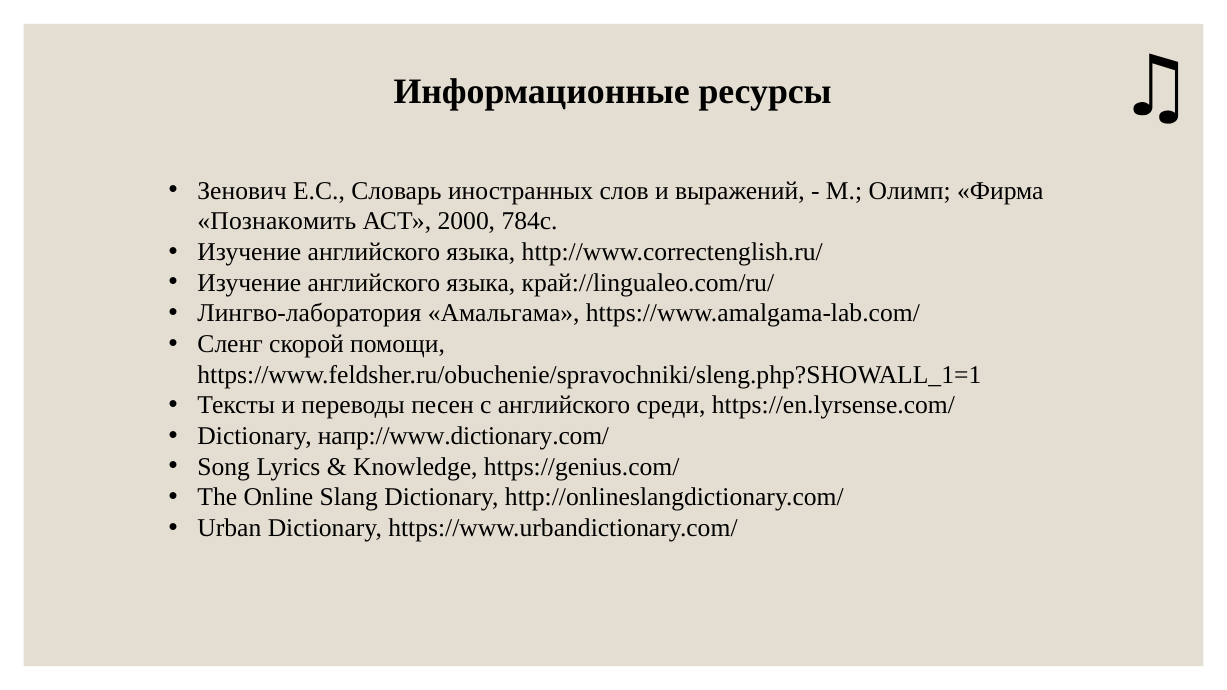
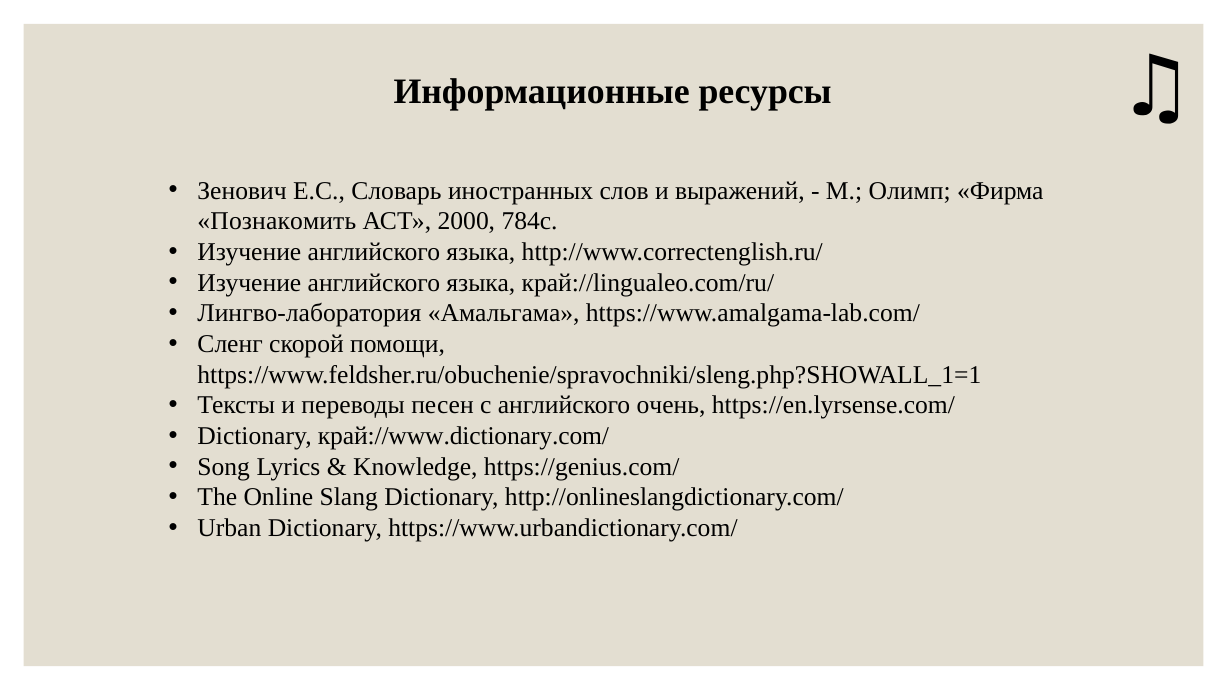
среди: среди -> очень
напр://www.dictionary.com/: напр://www.dictionary.com/ -> край://www.dictionary.com/
